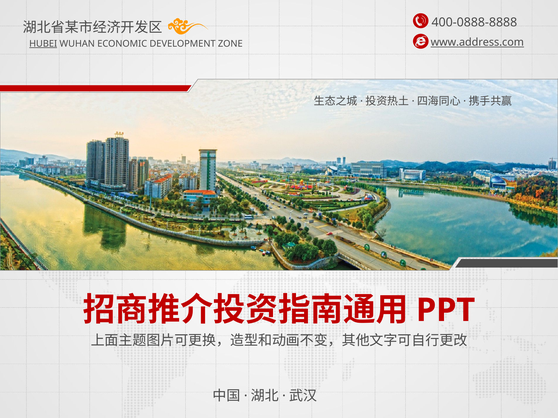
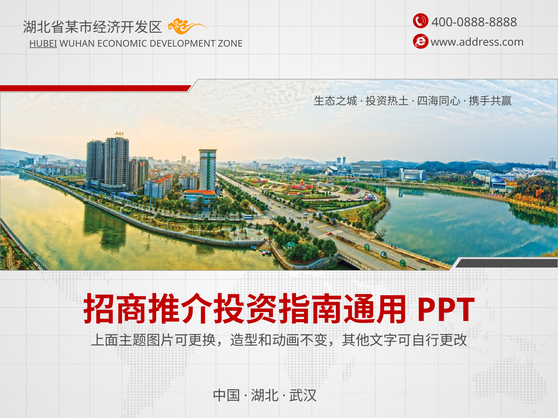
www.address.com underline: present -> none
